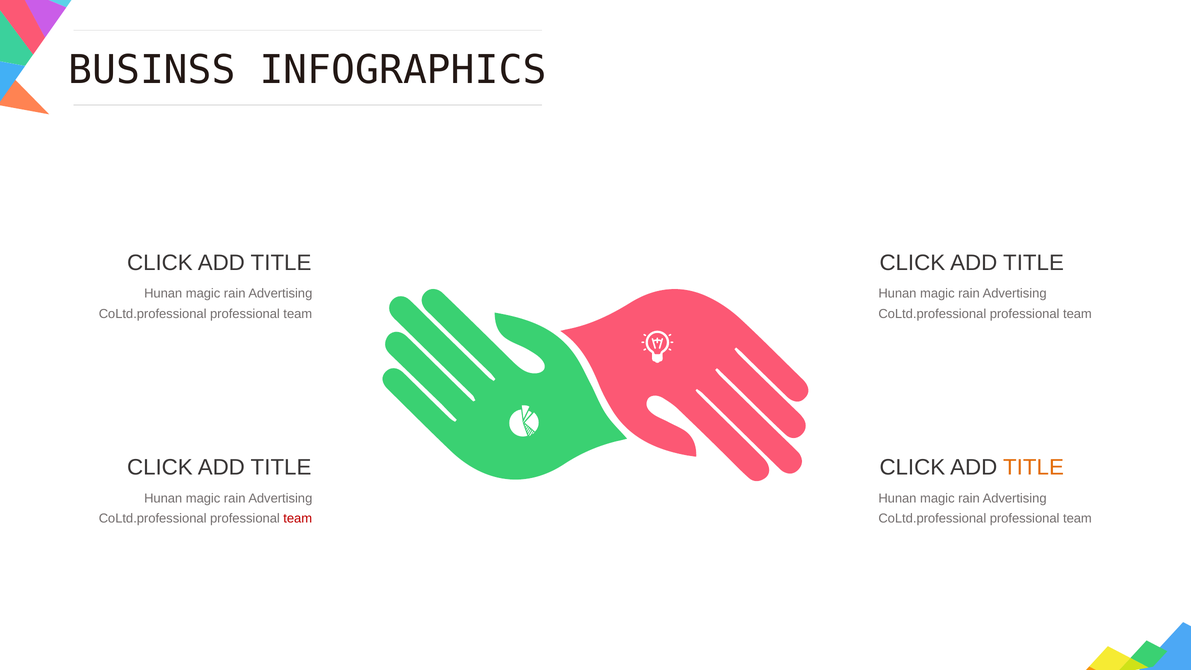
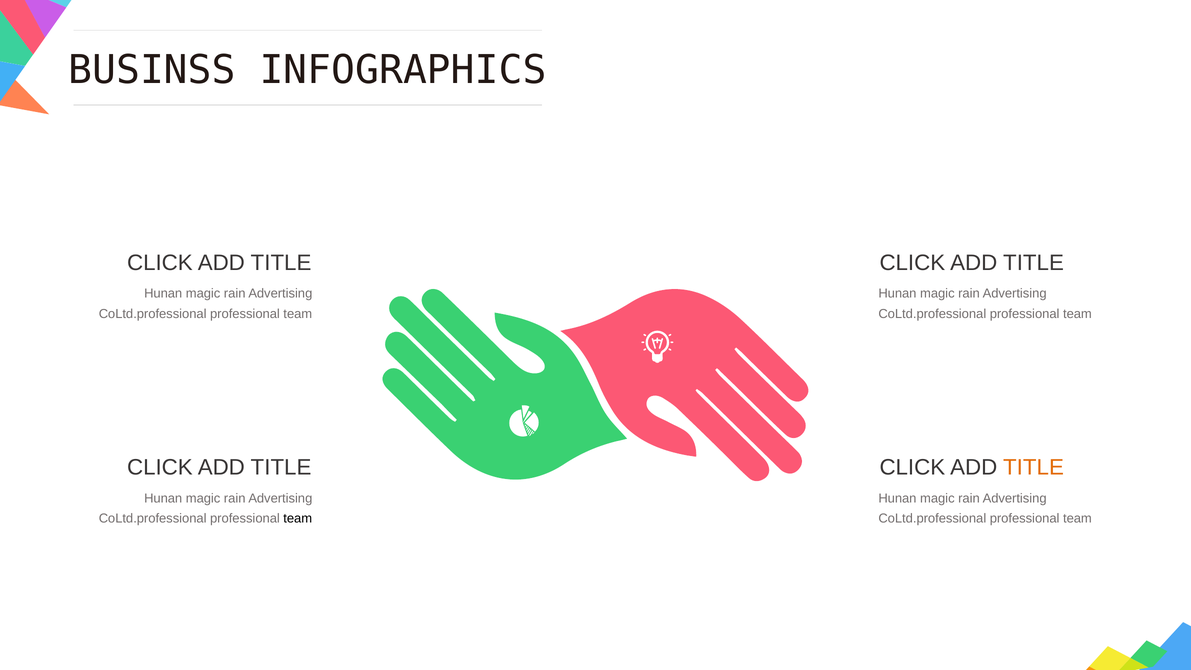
team at (298, 519) colour: red -> black
